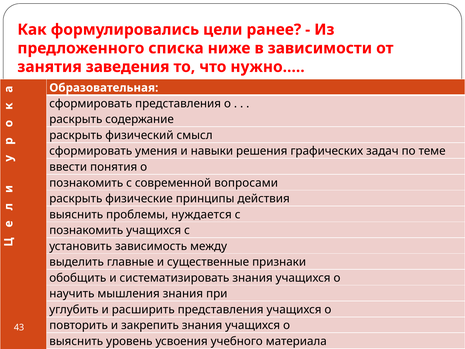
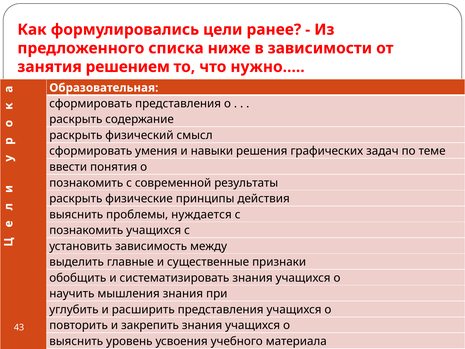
заведения: заведения -> решением
вопросами: вопросами -> результаты
